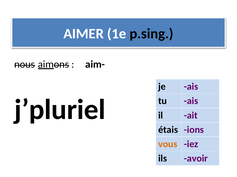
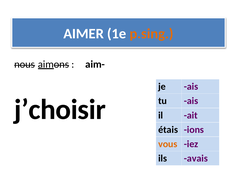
p.sing colour: black -> orange
j’pluriel: j’pluriel -> j’choisir
avoir: avoir -> avais
